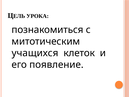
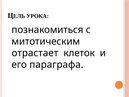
учащихся: учащихся -> отрастает
появление: появление -> параграфа
